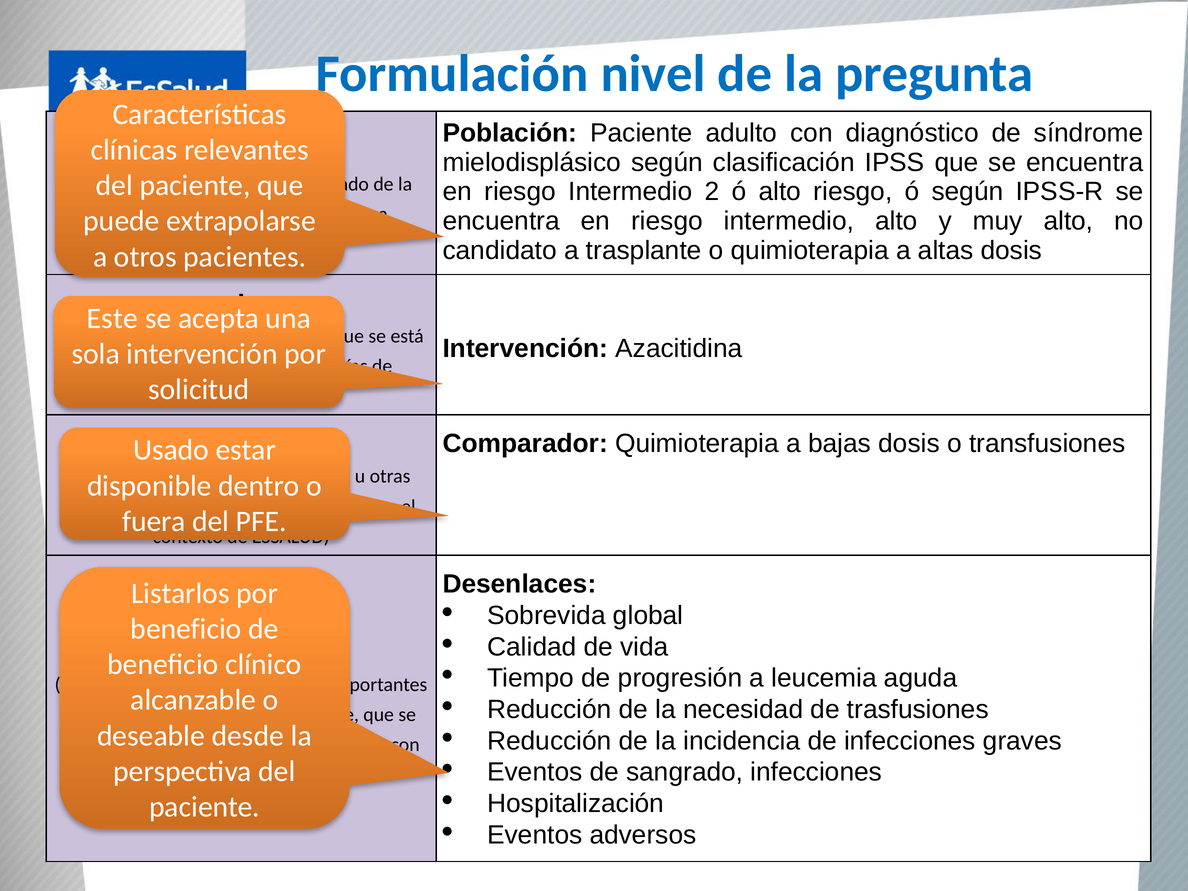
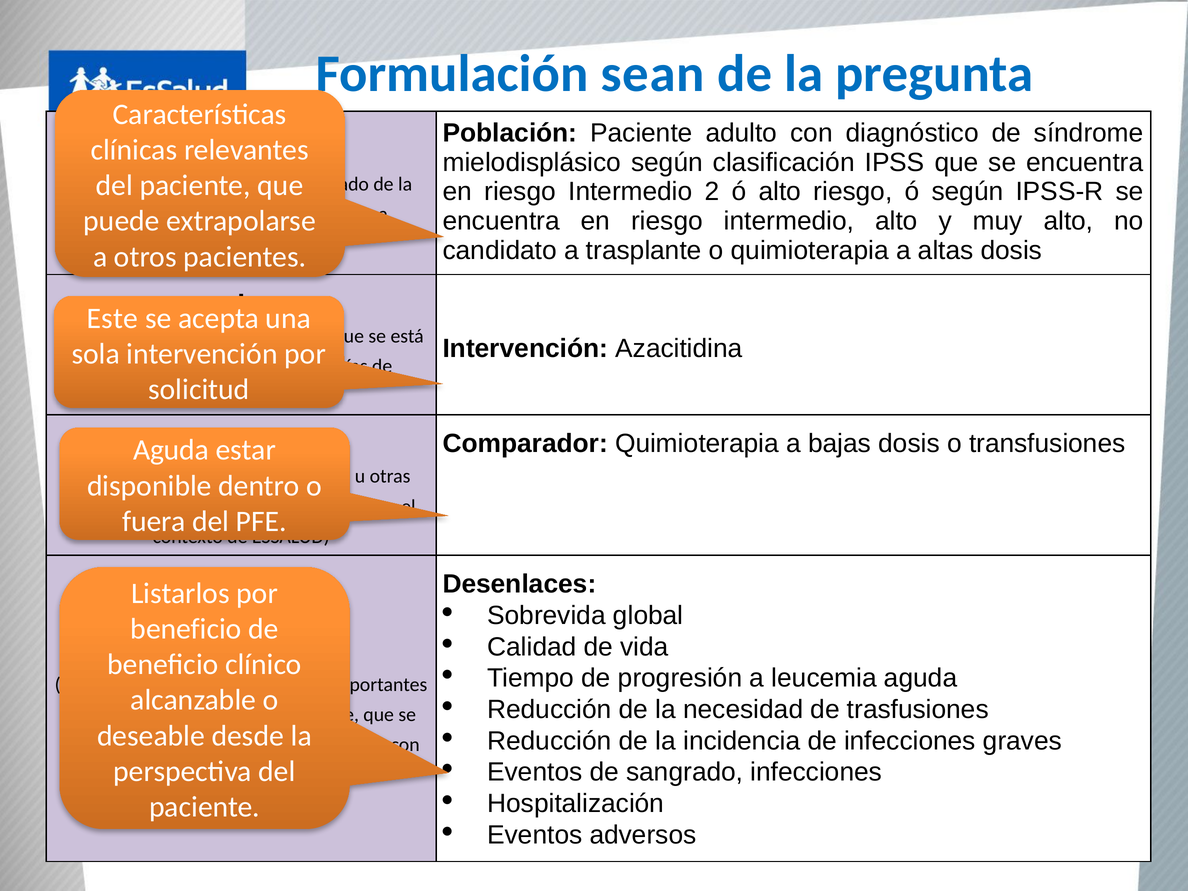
nivel: nivel -> sean
Usado at (171, 450): Usado -> Aguda
